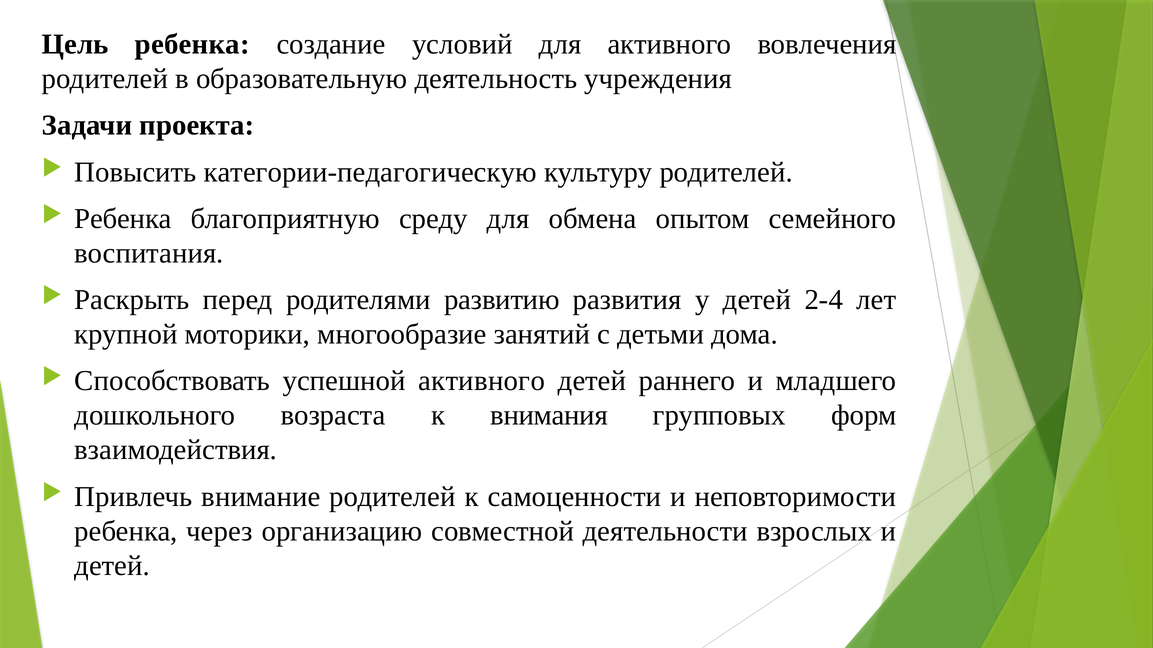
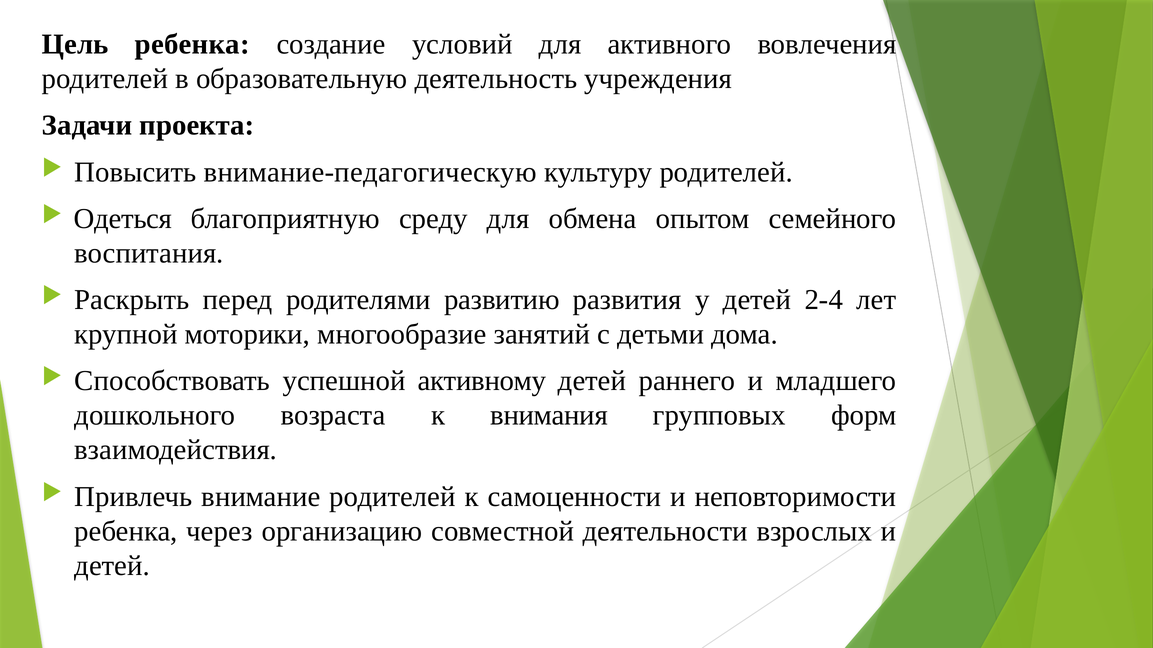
категории-педагогическую: категории-педагогическую -> внимание-педагогическую
Ребенка at (123, 219): Ребенка -> Одеться
успешной активного: активного -> активному
